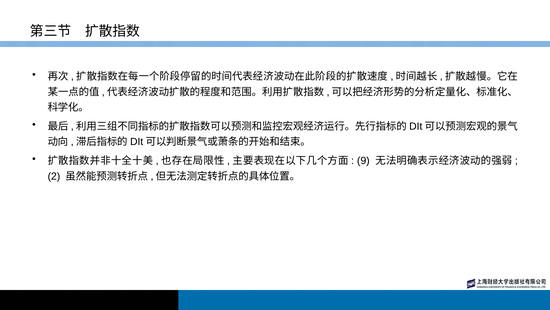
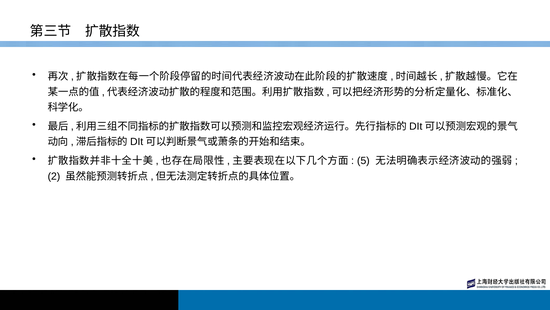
9: 9 -> 5
